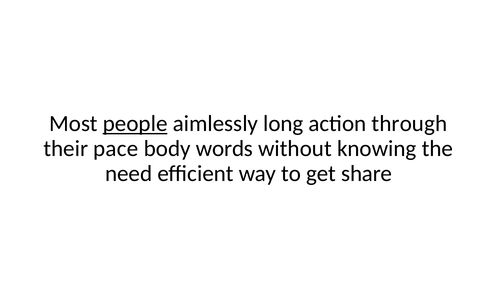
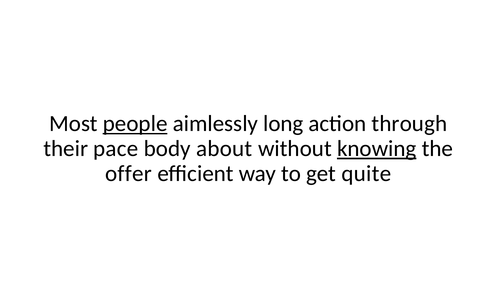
words: words -> about
knowing underline: none -> present
need: need -> offer
share: share -> quite
